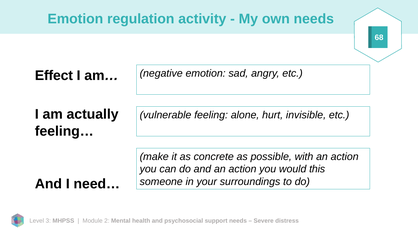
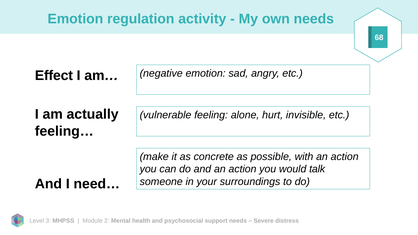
this: this -> talk
